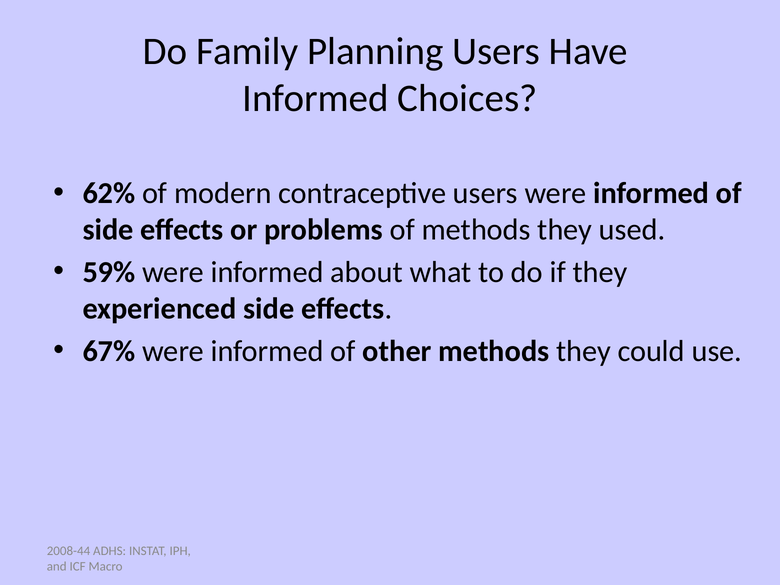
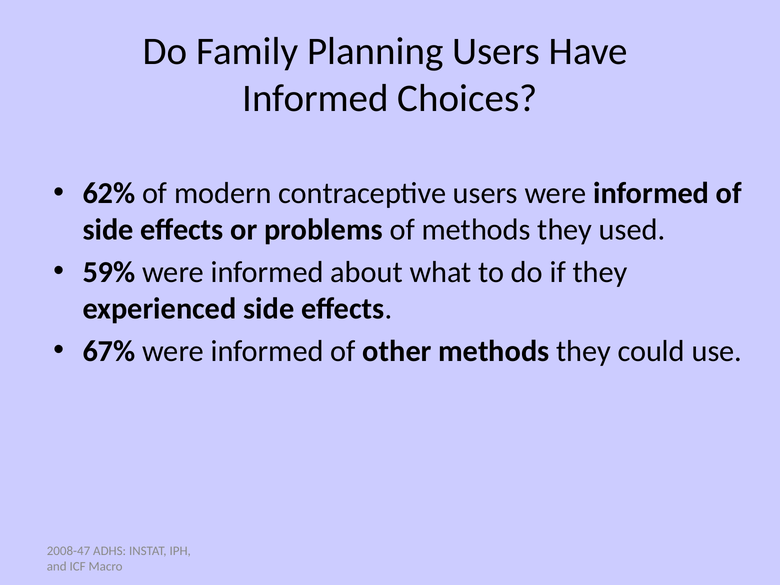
2008-44: 2008-44 -> 2008-47
